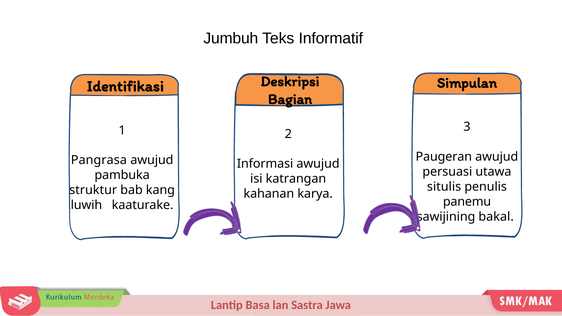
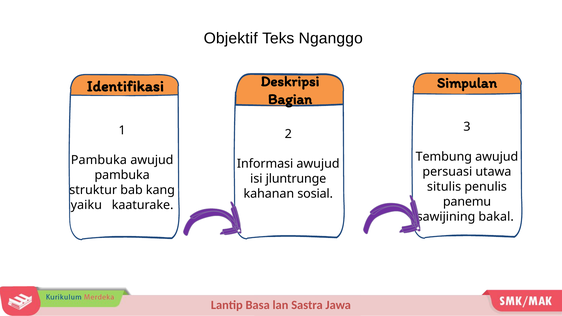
Jumbuh: Jumbuh -> Objektif
Informatif: Informatif -> Nganggo
Paugeran: Paugeran -> Tembung
Pangrasa at (99, 160): Pangrasa -> Pambuka
katrangan: katrangan -> jluntrunge
karya: karya -> sosial
luwih: luwih -> yaiku
